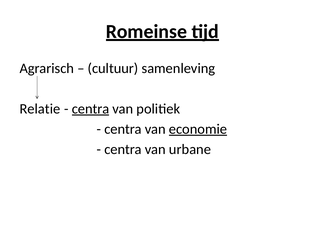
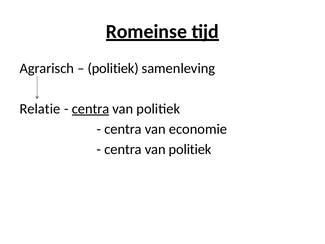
cultuur at (113, 68): cultuur -> politiek
economie underline: present -> none
urbane at (190, 149): urbane -> politiek
